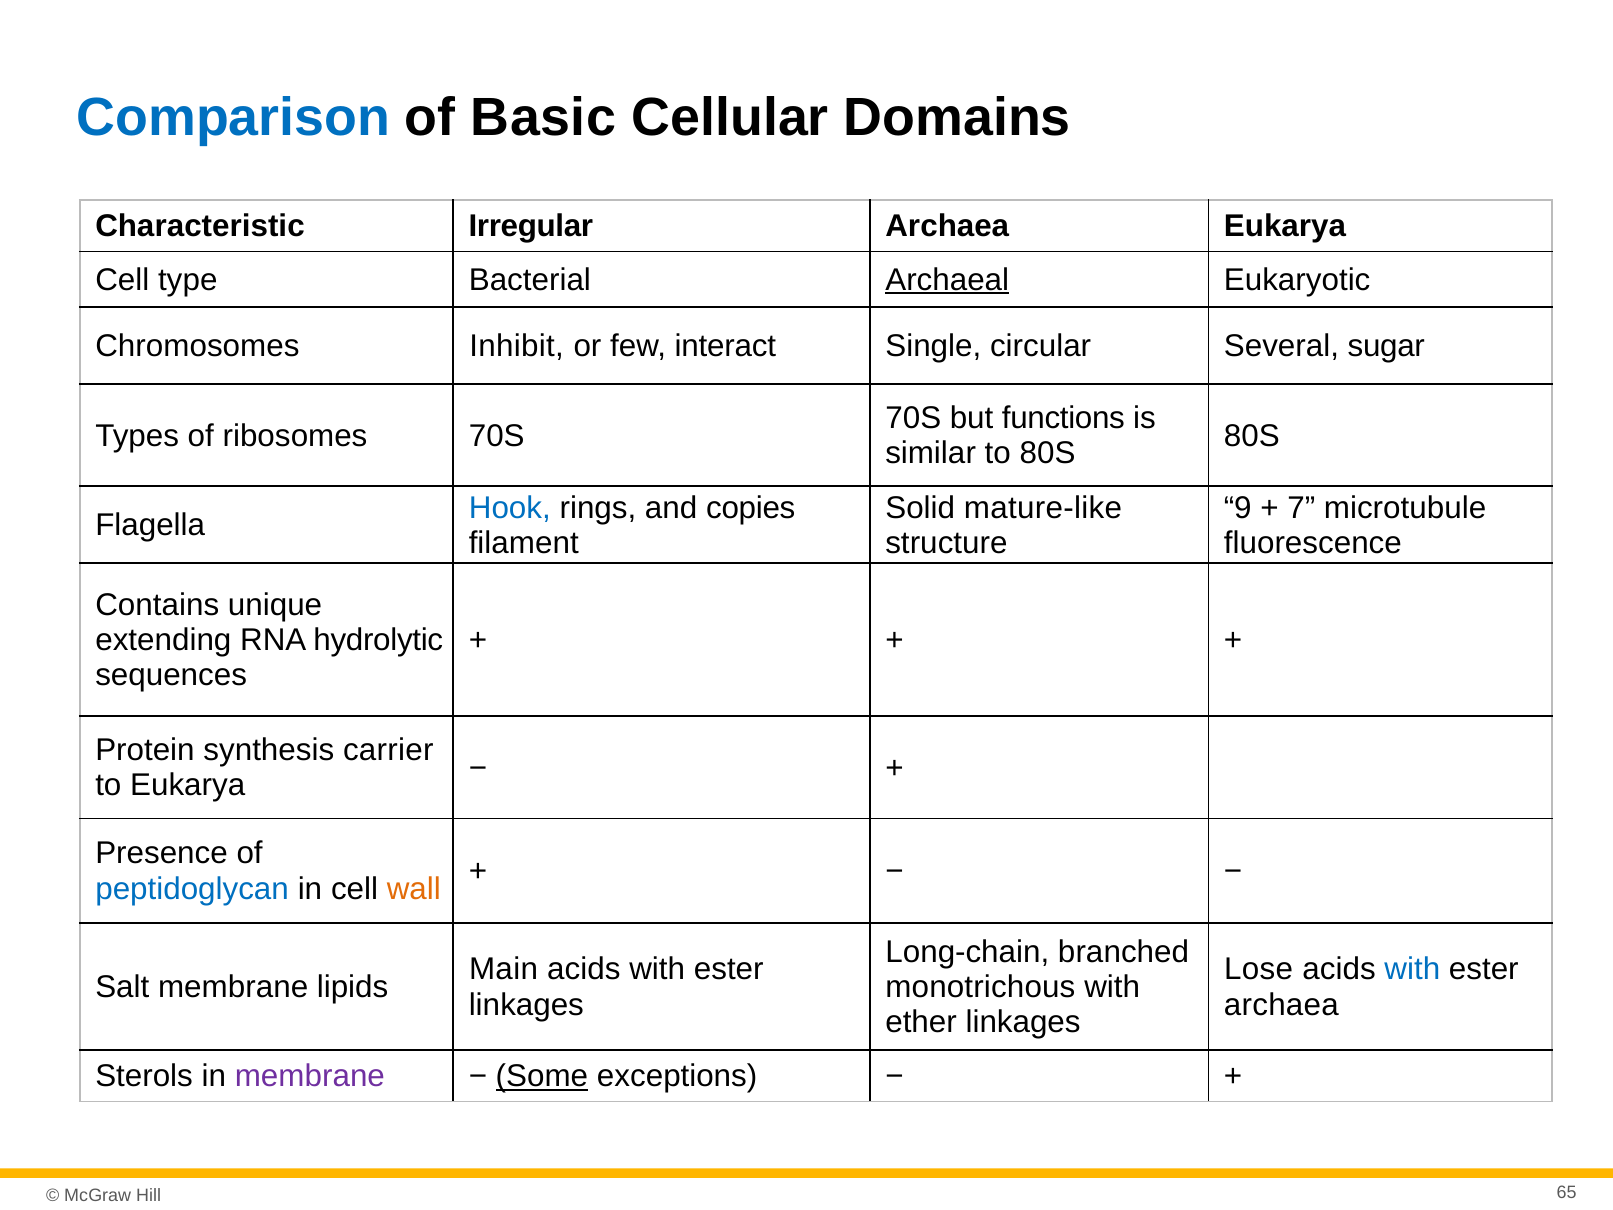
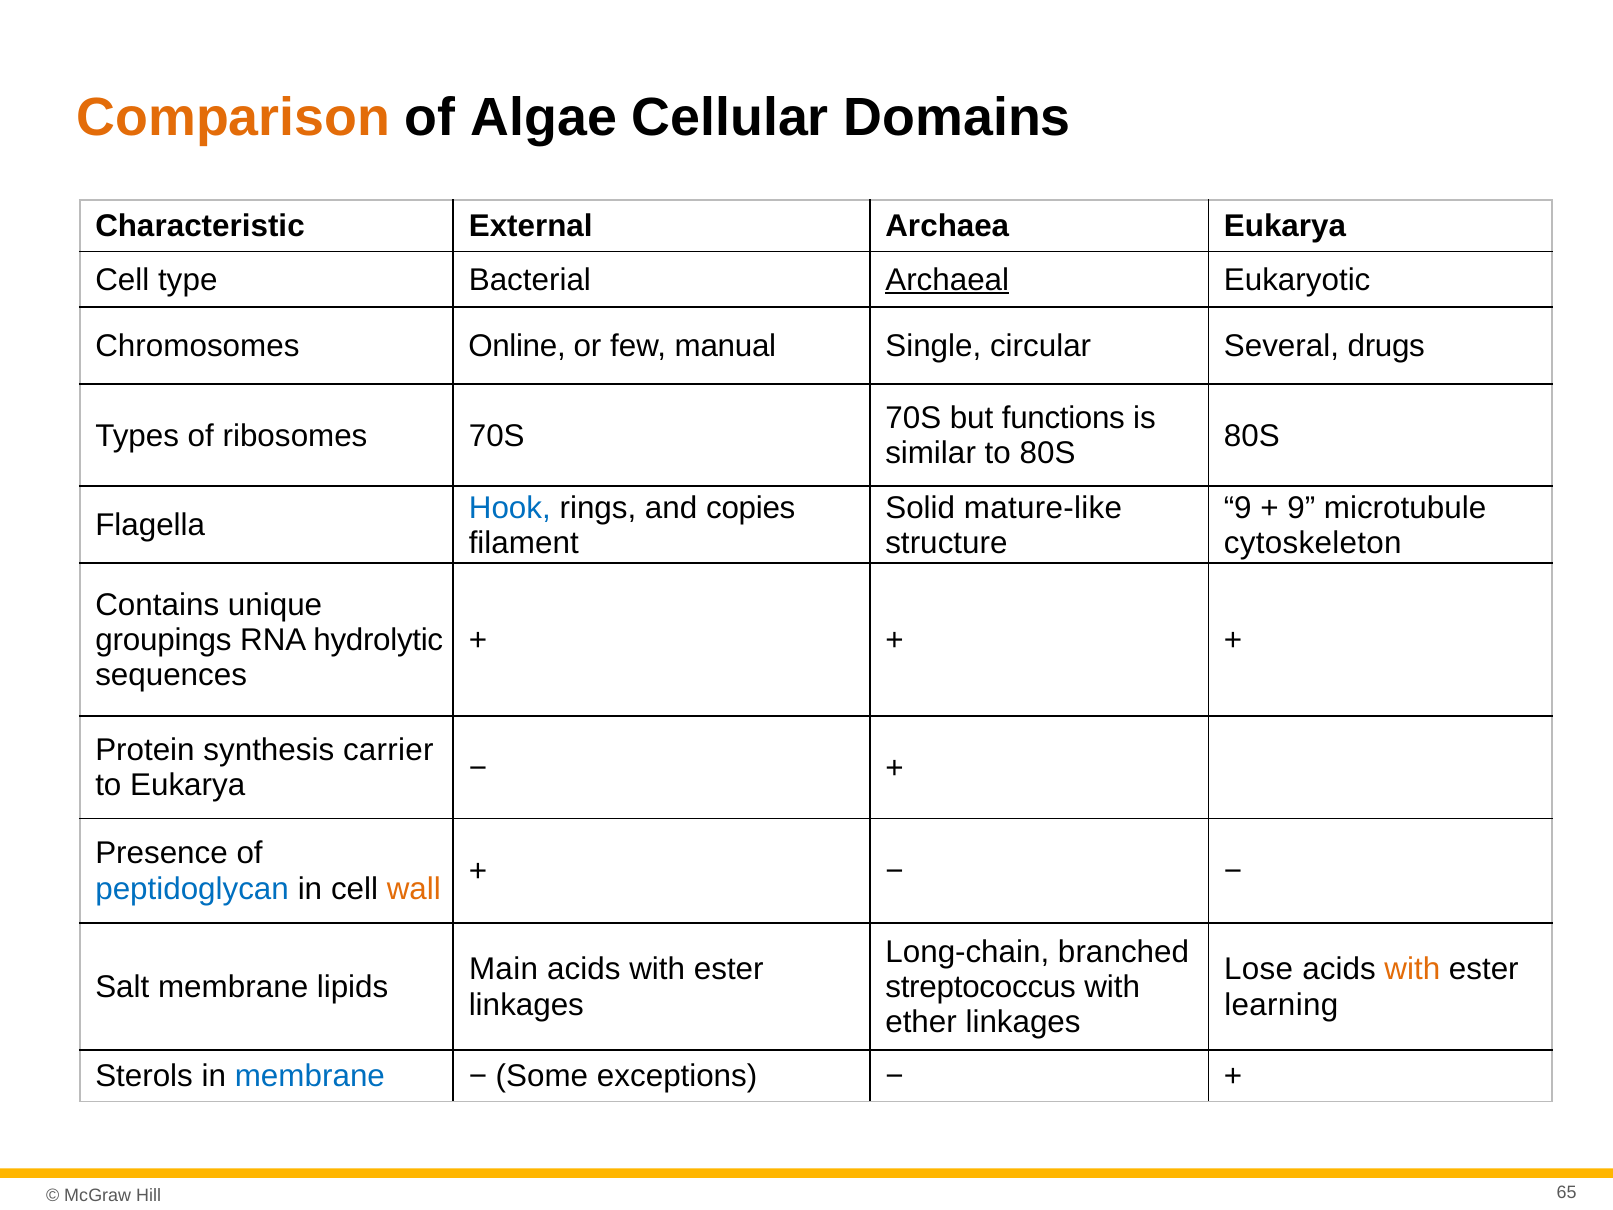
Comparison colour: blue -> orange
Basic: Basic -> Algae
Irregular: Irregular -> External
Inhibit: Inhibit -> Online
interact: interact -> manual
sugar: sugar -> drugs
7 at (1301, 508): 7 -> 9
fluorescence: fluorescence -> cytoskeleton
extending: extending -> groupings
with at (1412, 969) colour: blue -> orange
monotrichous: monotrichous -> streptococcus
archaea at (1281, 1005): archaea -> learning
membrane at (310, 1076) colour: purple -> blue
Some underline: present -> none
